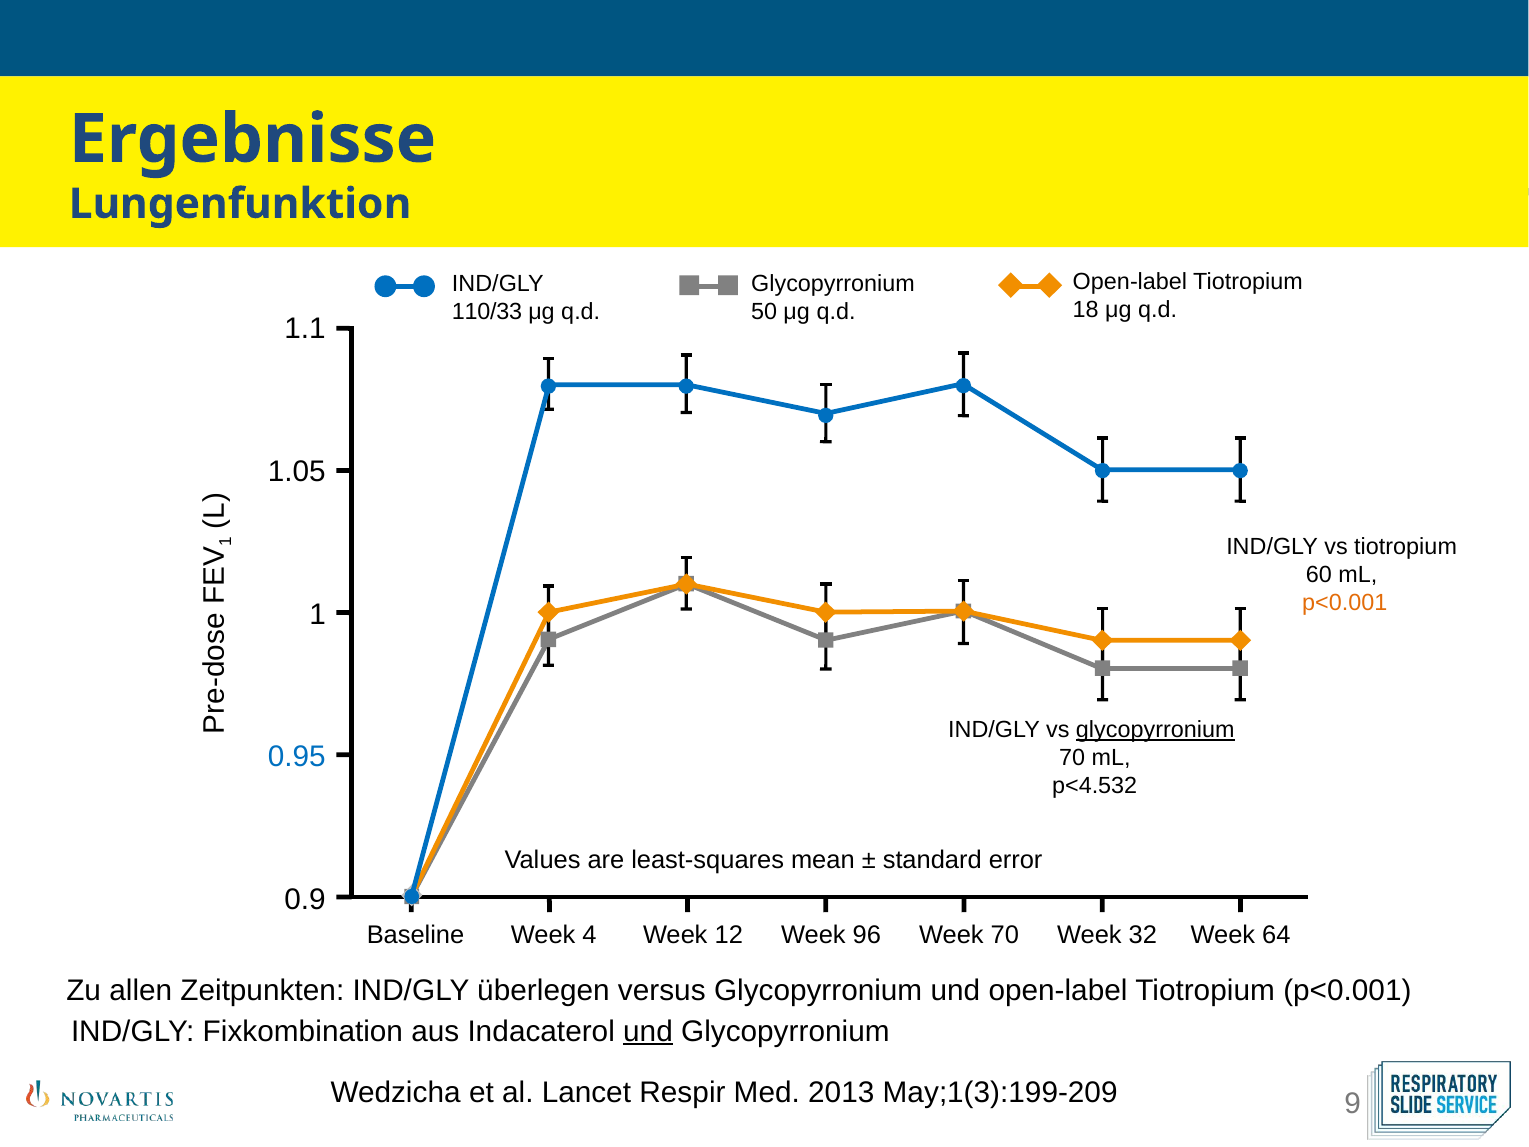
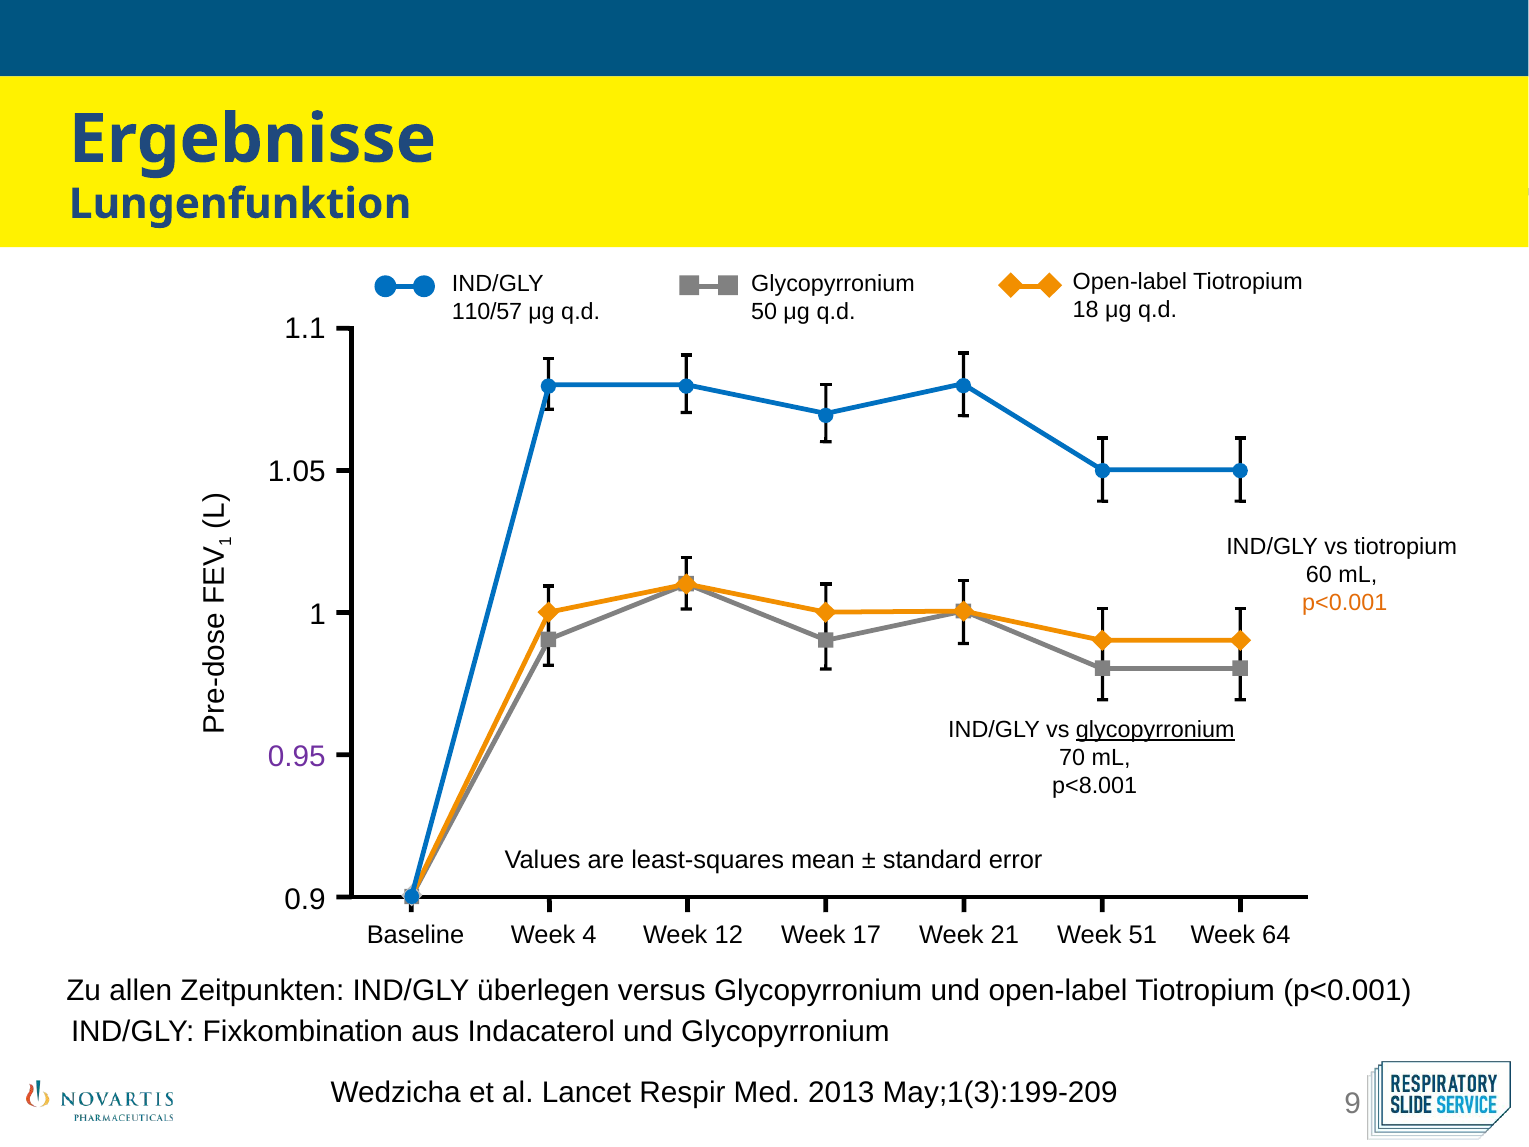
110/33: 110/33 -> 110/57
0.95 colour: blue -> purple
p<4.532: p<4.532 -> p<8.001
96: 96 -> 17
Week 70: 70 -> 21
32: 32 -> 51
und at (648, 1031) underline: present -> none
